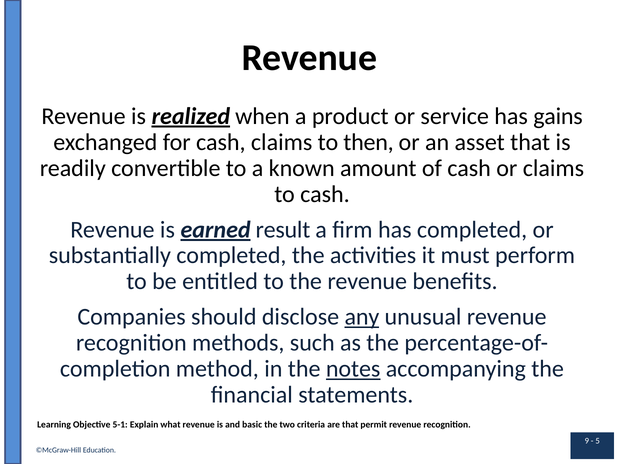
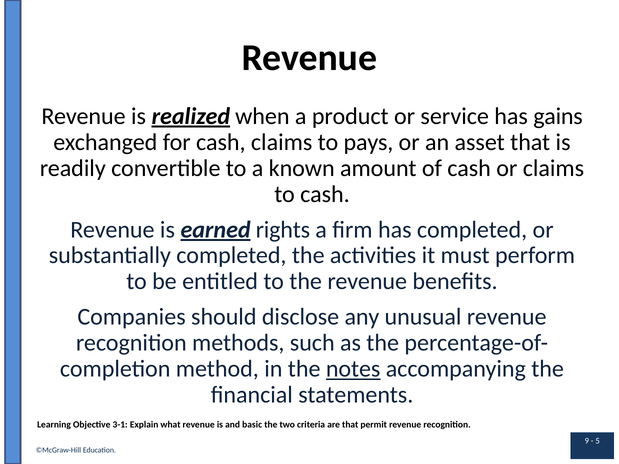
then: then -> pays
result: result -> rights
any underline: present -> none
5-1: 5-1 -> 3-1
